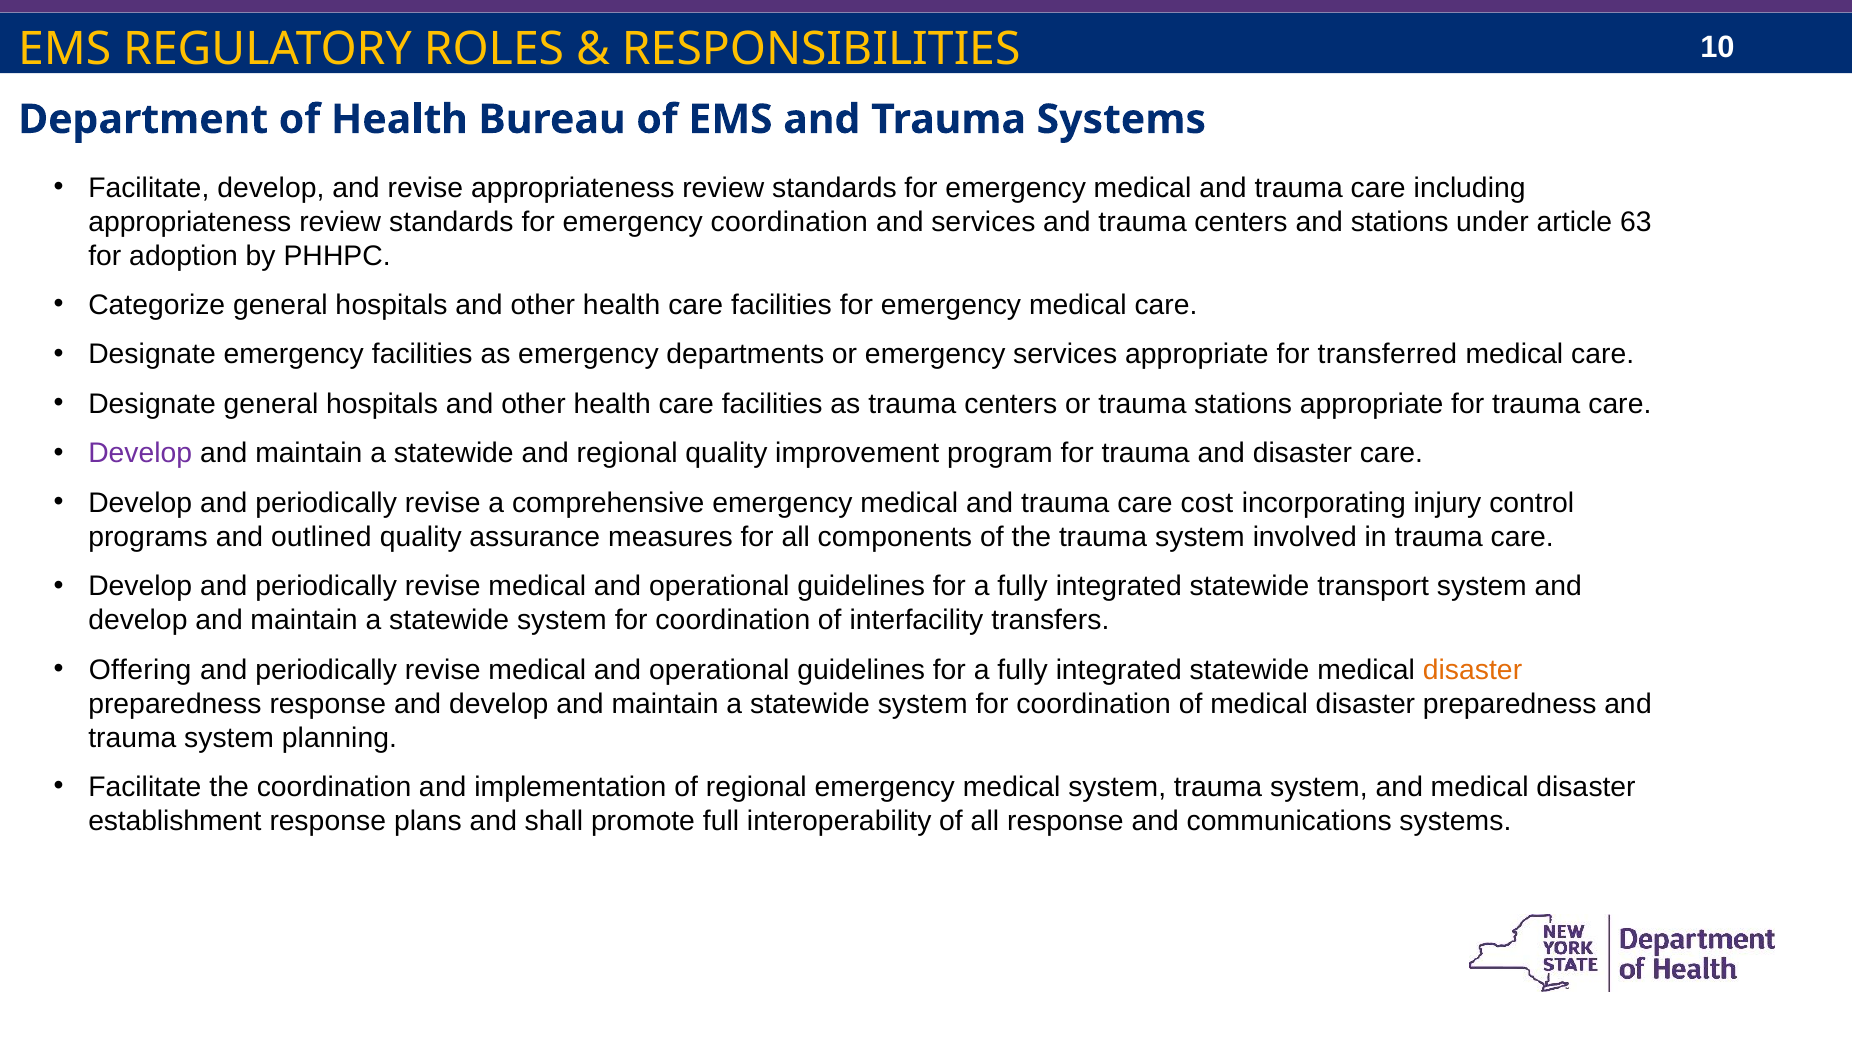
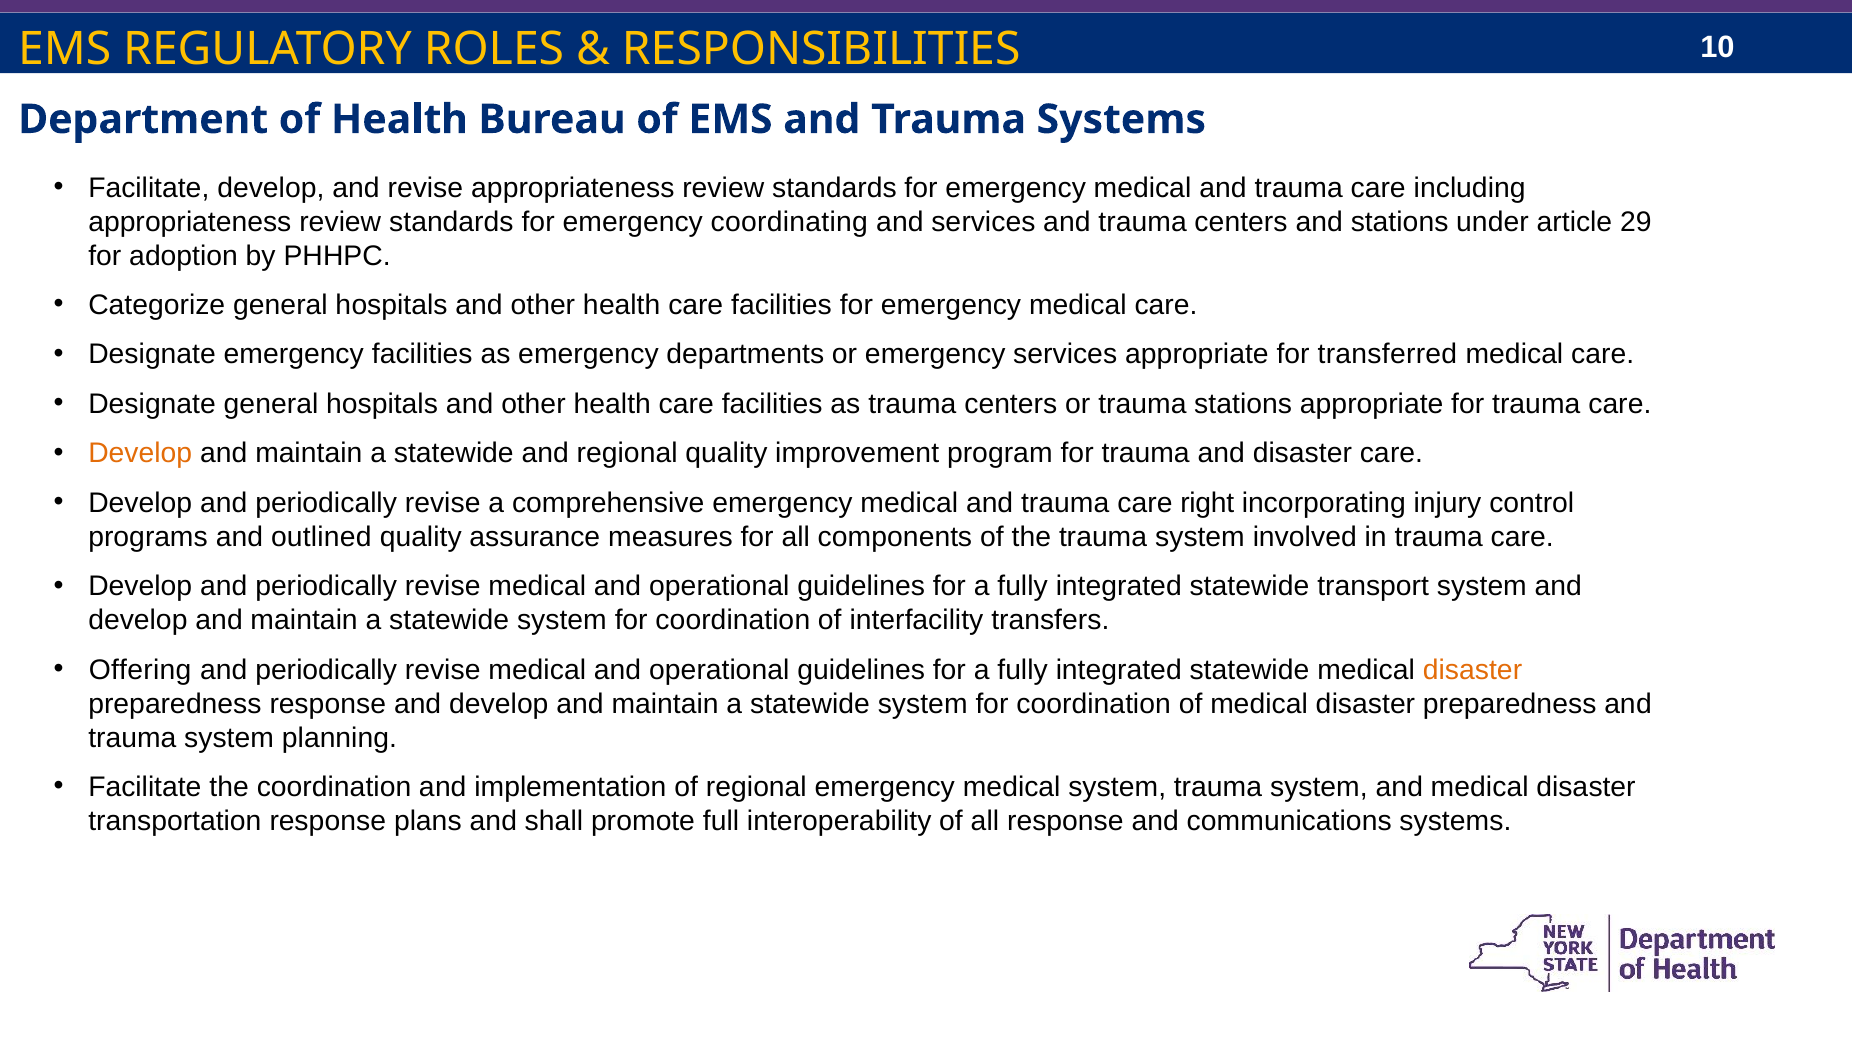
emergency coordination: coordination -> coordinating
63: 63 -> 29
Develop at (140, 453) colour: purple -> orange
cost: cost -> right
establishment: establishment -> transportation
